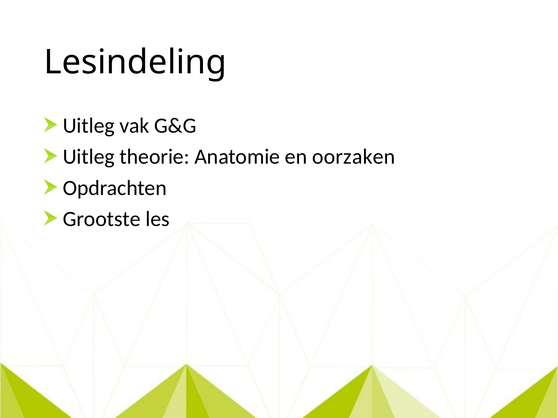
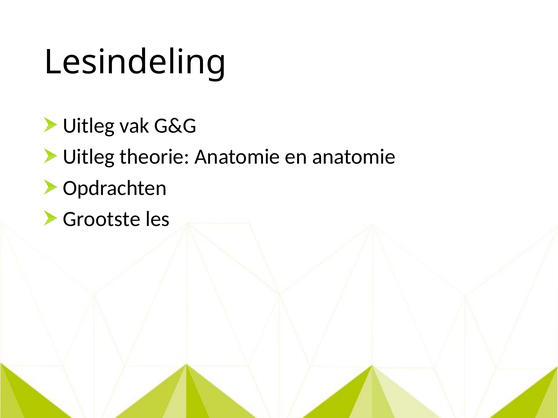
en oorzaken: oorzaken -> anatomie
